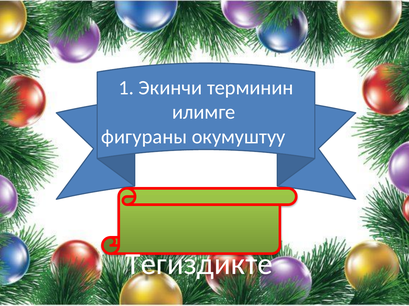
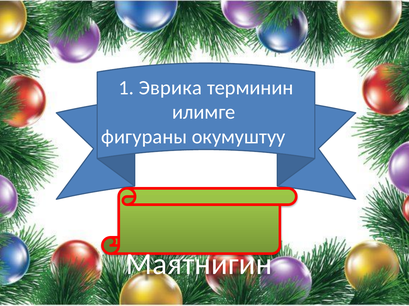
Экинчи: Экинчи -> Эврика
Тегиздикте: Тегиздикте -> Маятнигин
